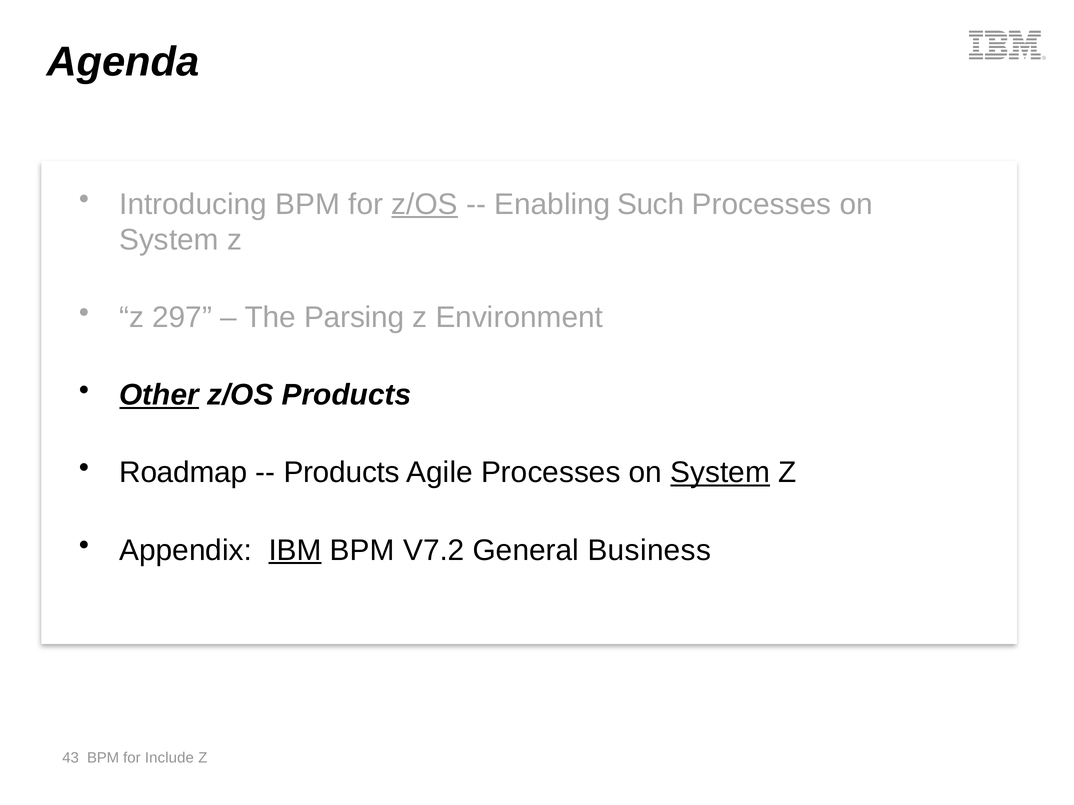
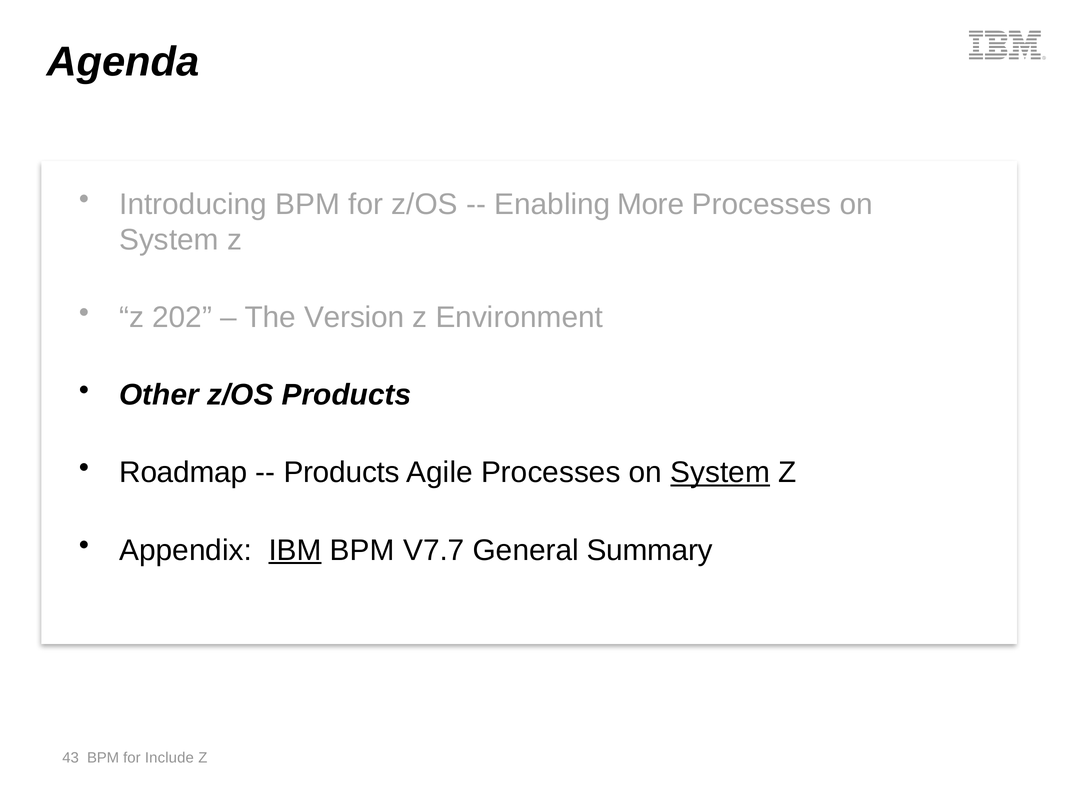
z/OS at (425, 204) underline: present -> none
Such: Such -> More
297: 297 -> 202
Parsing: Parsing -> Version
Other underline: present -> none
V7.2: V7.2 -> V7.7
Business: Business -> Summary
